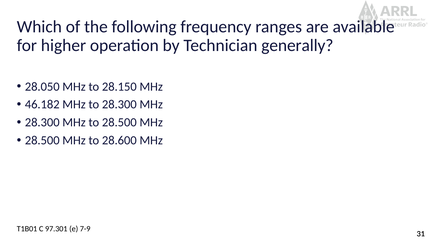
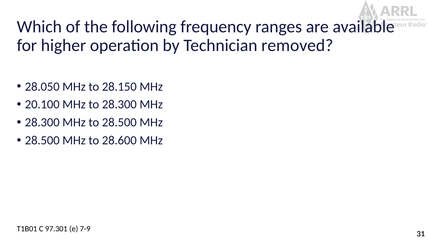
generally: generally -> removed
46.182: 46.182 -> 20.100
